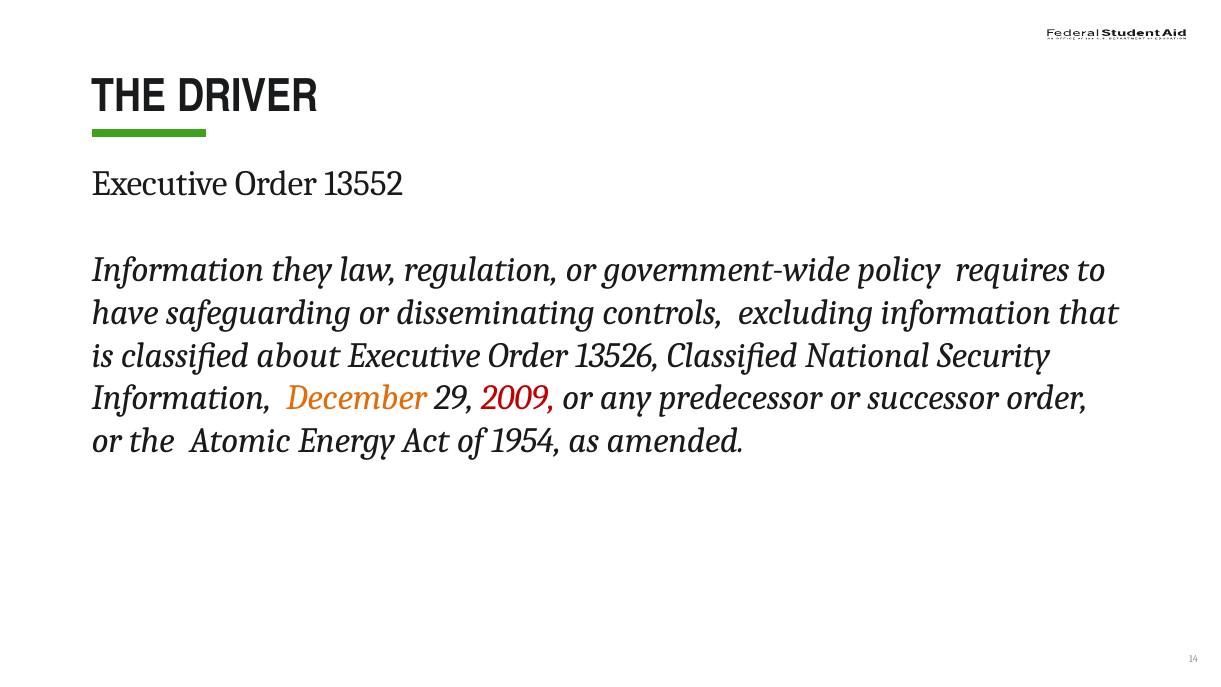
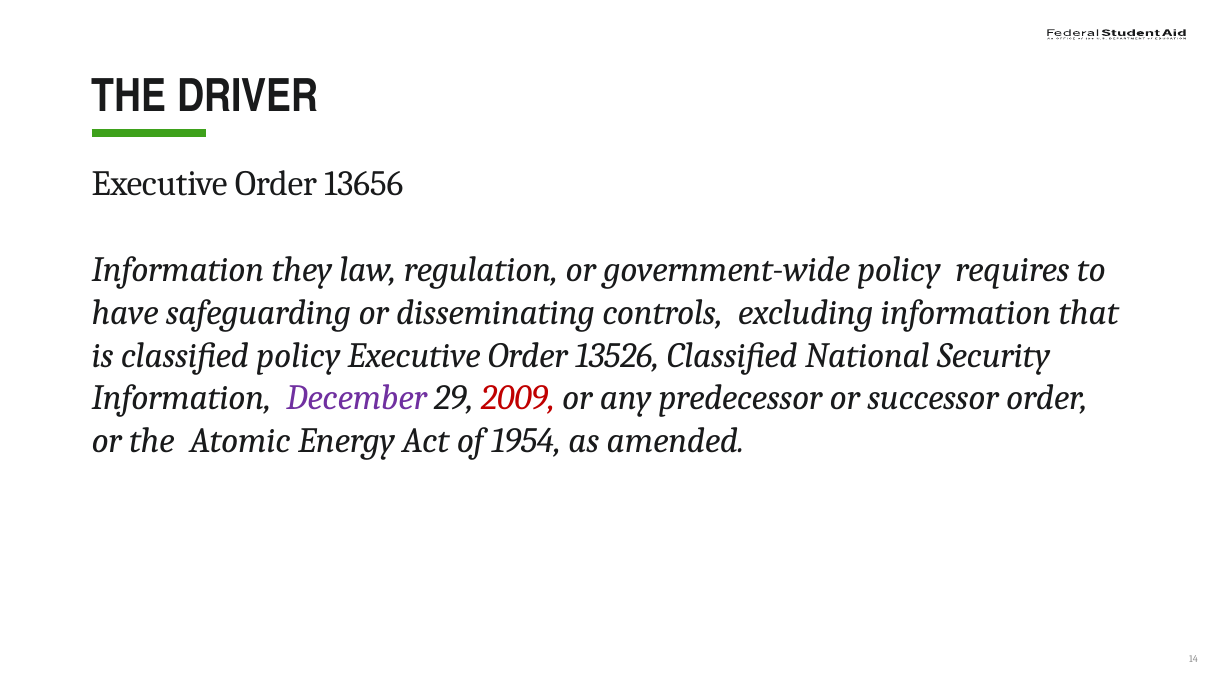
13552: 13552 -> 13656
classified about: about -> policy
December colour: orange -> purple
